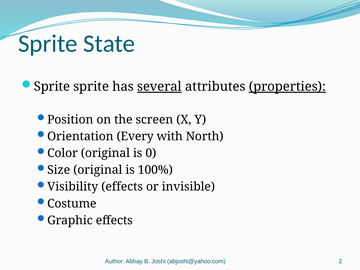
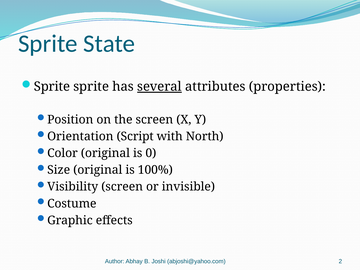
properties underline: present -> none
Every: Every -> Script
Visibility effects: effects -> screen
